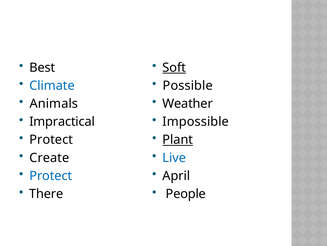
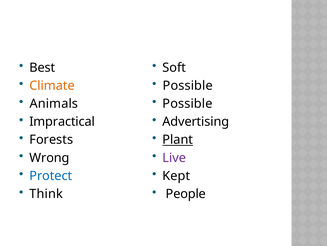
Soft underline: present -> none
Climate colour: blue -> orange
Weather at (188, 103): Weather -> Possible
Impossible: Impossible -> Advertising
Protect at (51, 139): Protect -> Forests
Create: Create -> Wrong
Live colour: blue -> purple
April: April -> Kept
There: There -> Think
